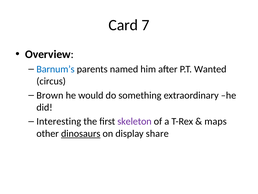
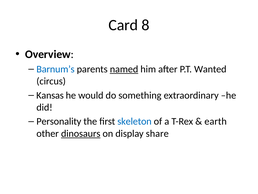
7: 7 -> 8
named underline: none -> present
Brown: Brown -> Kansas
Interesting: Interesting -> Personality
skeleton colour: purple -> blue
maps: maps -> earth
